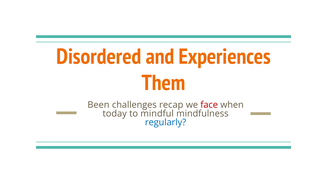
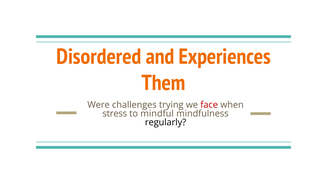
Been: Been -> Were
recap: recap -> trying
today: today -> stress
regularly colour: blue -> black
